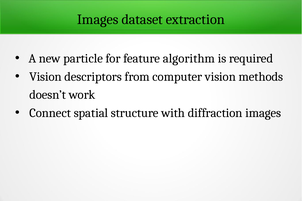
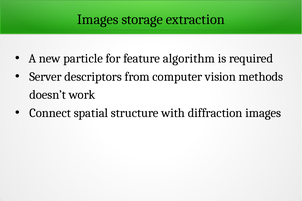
dataset: dataset -> storage
Vision at (45, 77): Vision -> Server
